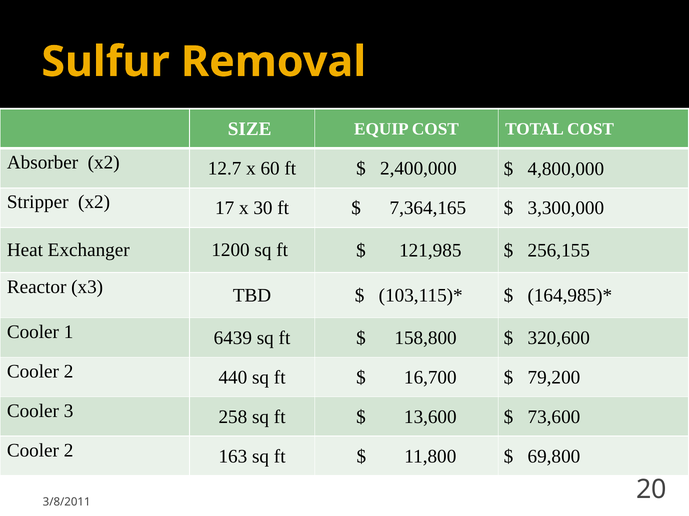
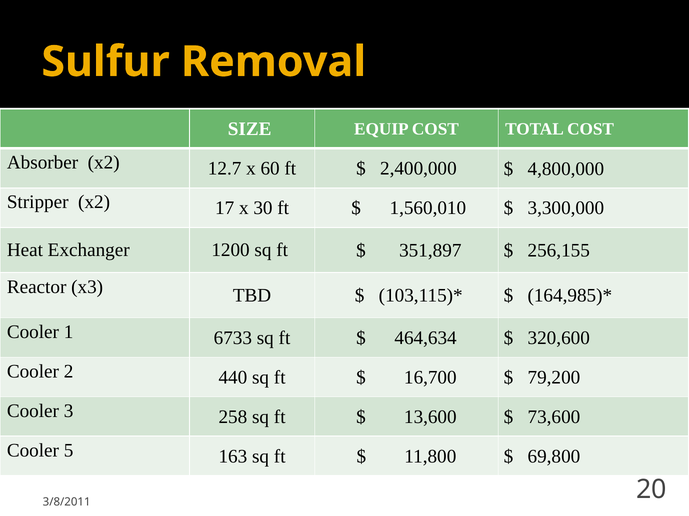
7,364,165: 7,364,165 -> 1,560,010
121,985: 121,985 -> 351,897
6439: 6439 -> 6733
158,800: 158,800 -> 464,634
2 at (69, 451): 2 -> 5
